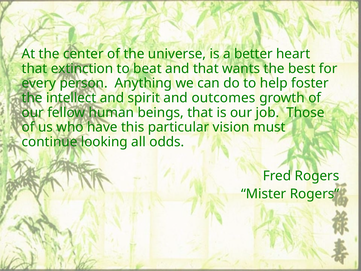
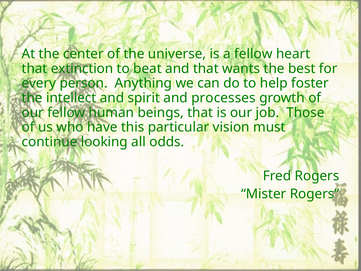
a better: better -> fellow
outcomes: outcomes -> processes
